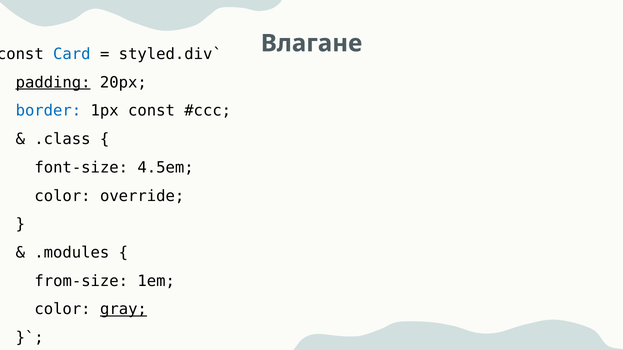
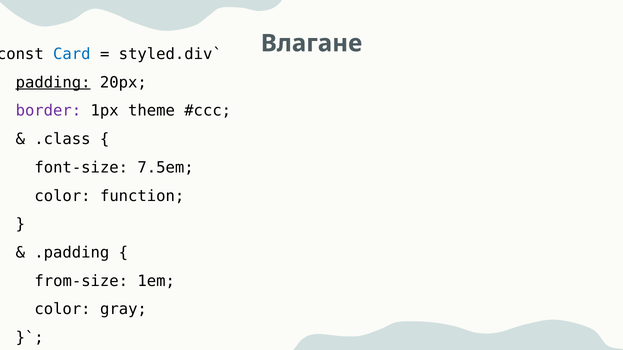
border colour: blue -> purple
1px const: const -> theme
4.5em: 4.5em -> 7.5em
override: override -> function
.modules: .modules -> .padding
gray underline: present -> none
